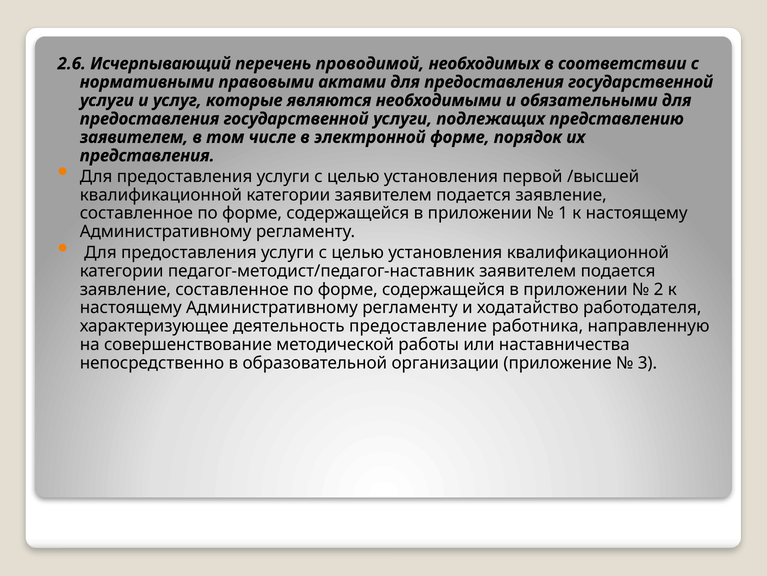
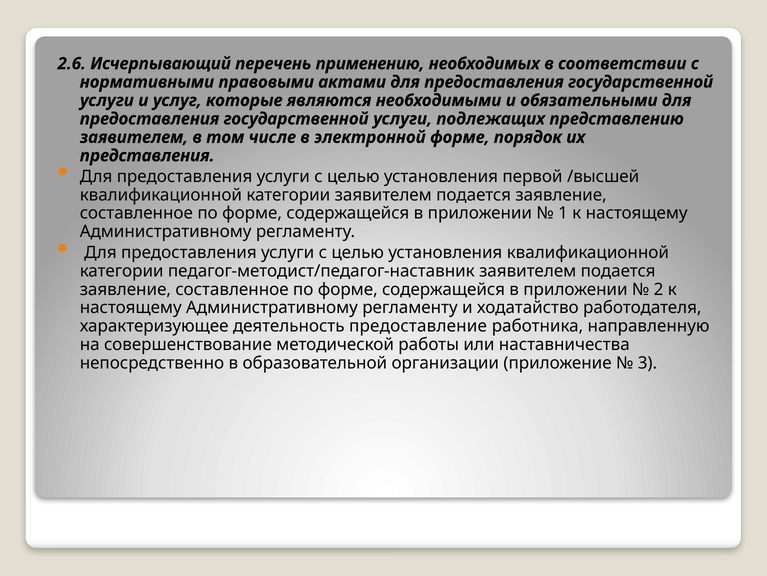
проводимой: проводимой -> применению
